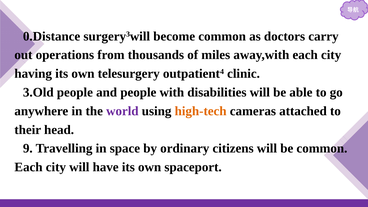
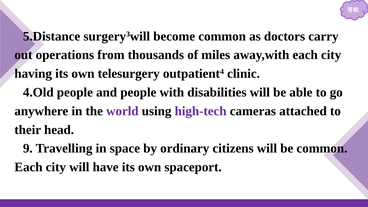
0.Distance: 0.Distance -> 5.Distance
3.Old: 3.Old -> 4.Old
high-tech colour: orange -> purple
